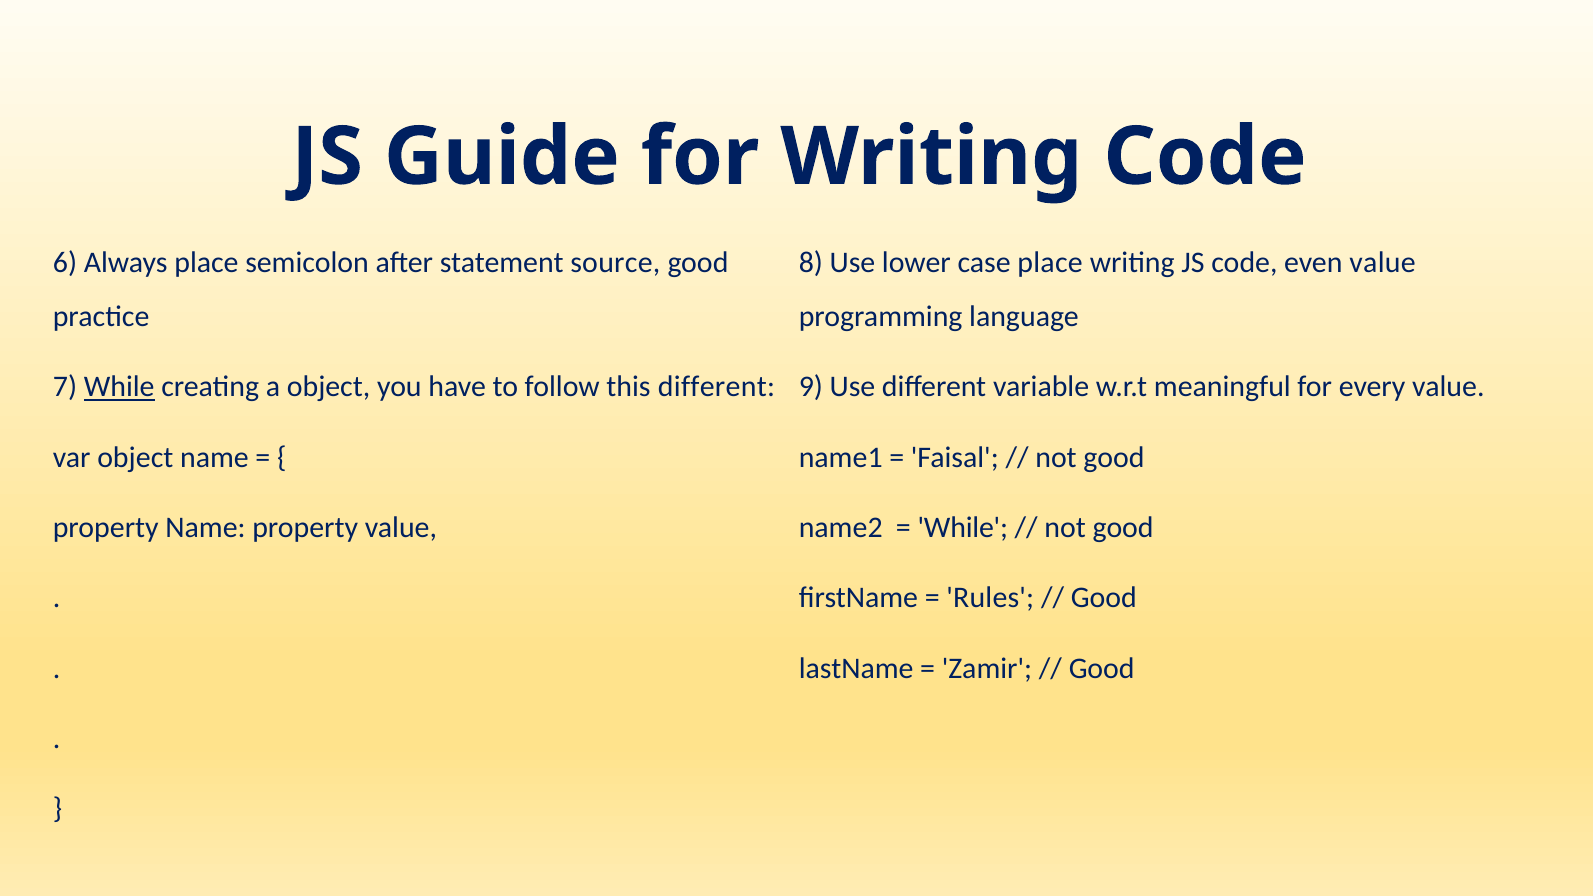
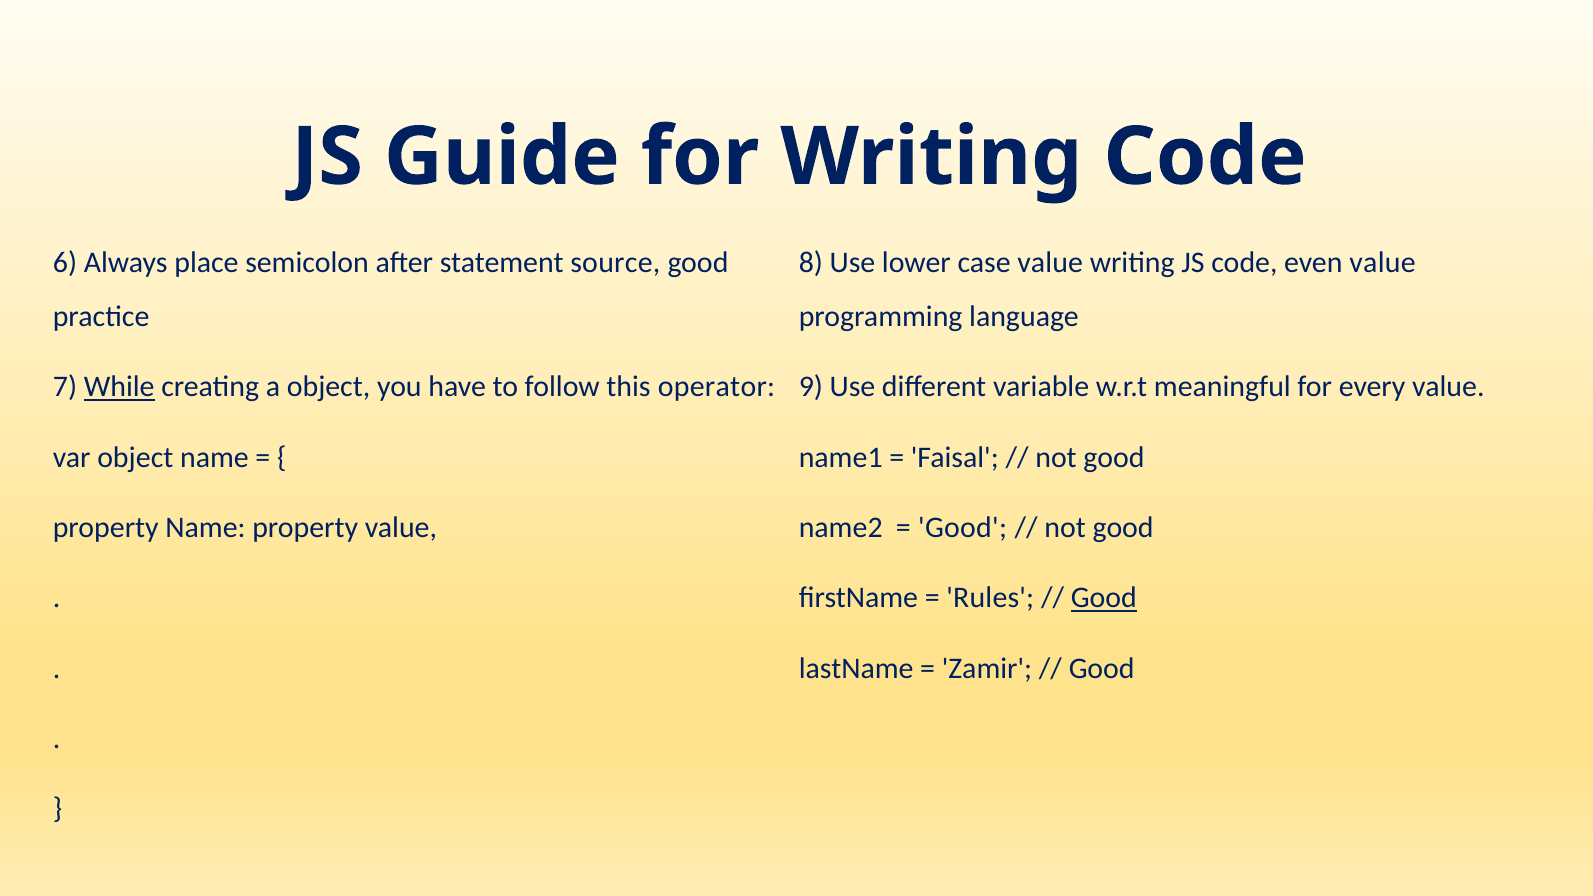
case place: place -> value
this different: different -> operator
While at (963, 528): While -> Good
Good at (1104, 598) underline: none -> present
